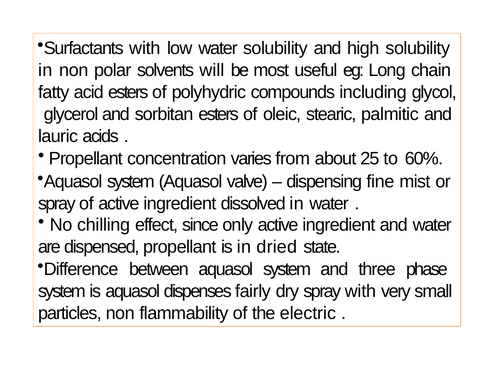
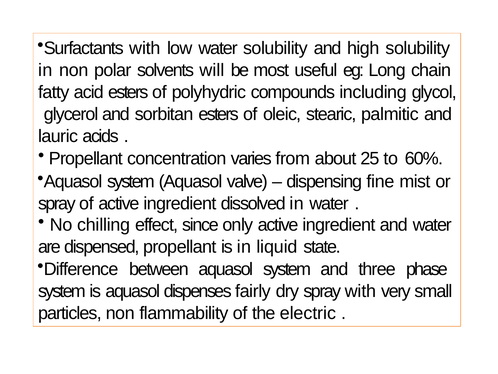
dried: dried -> liquid
